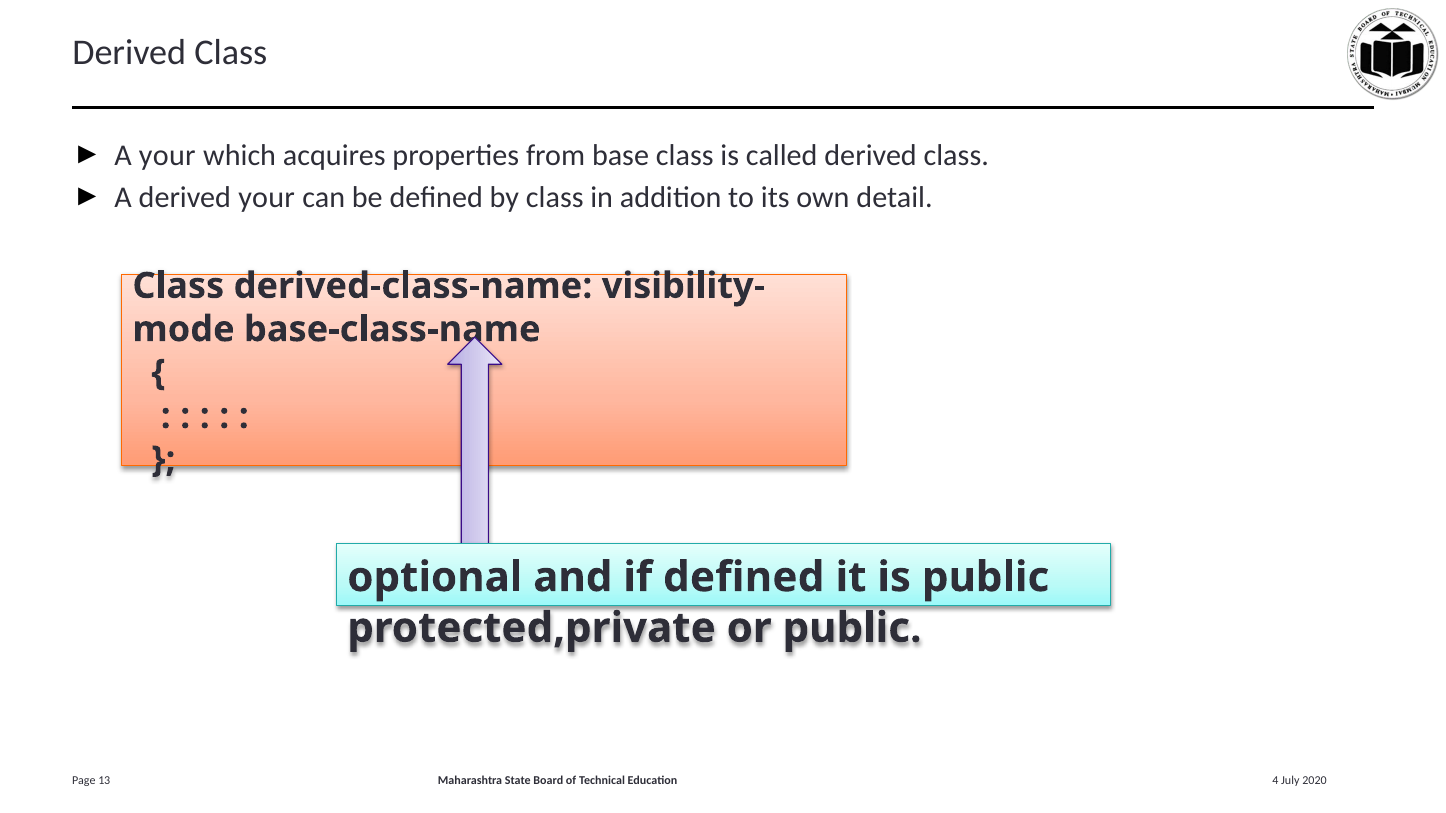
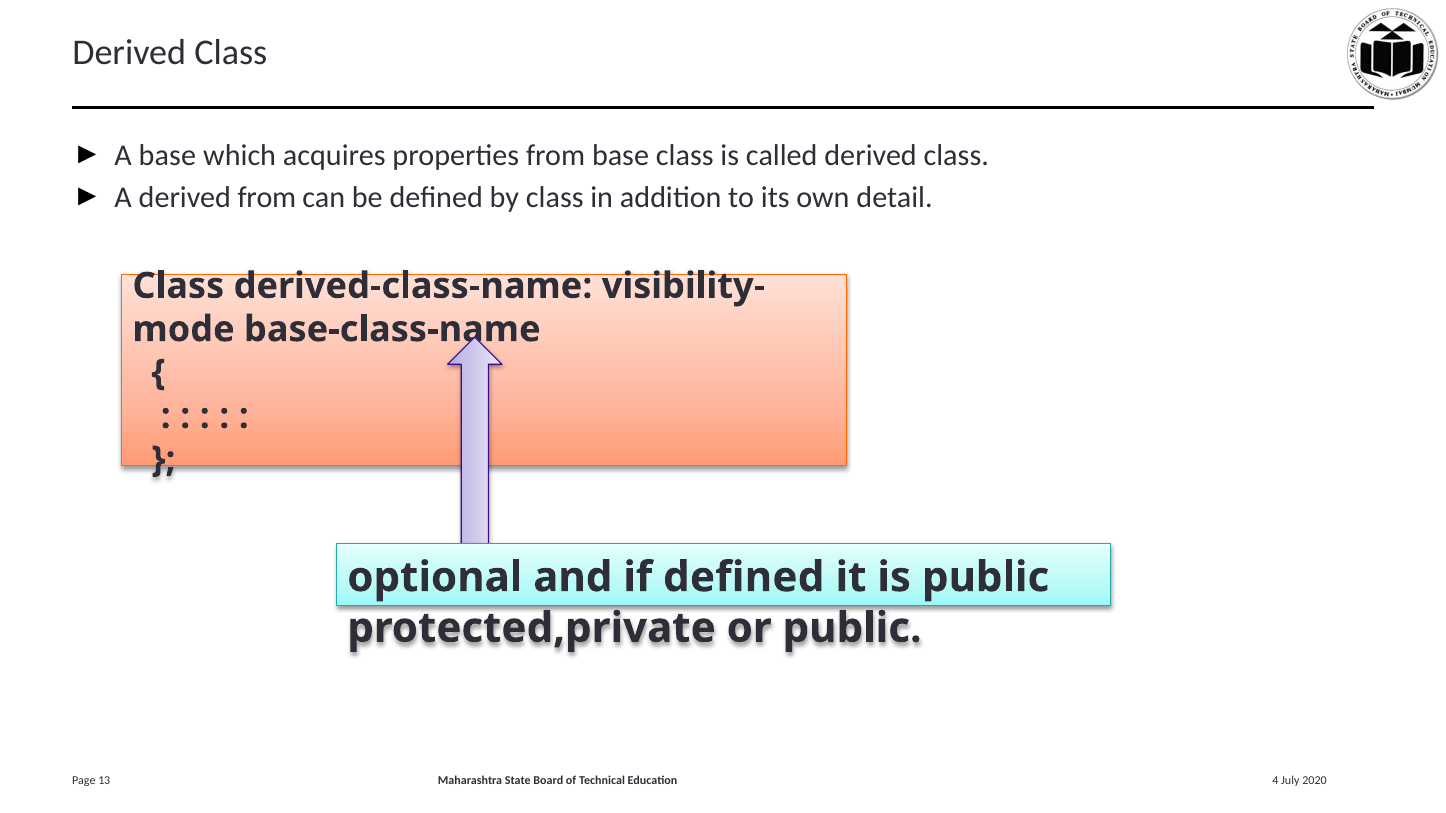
A your: your -> base
derived your: your -> from
